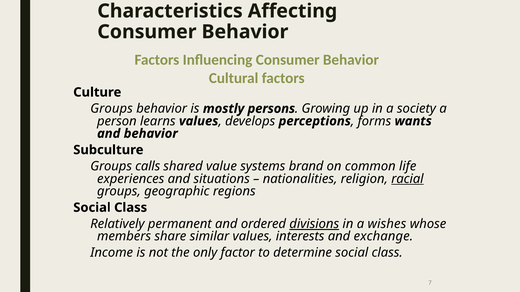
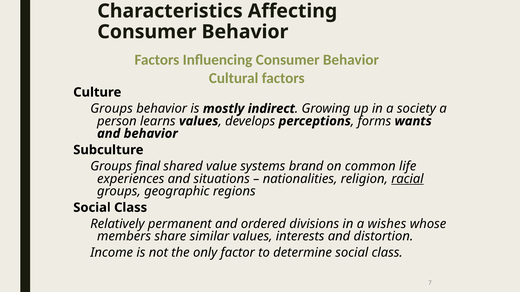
persons: persons -> indirect
calls: calls -> final
divisions underline: present -> none
exchange: exchange -> distortion
